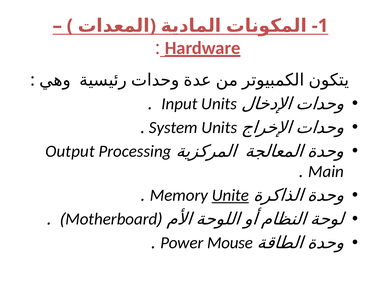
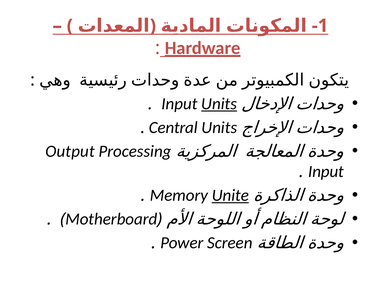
Units at (219, 104) underline: none -> present
System: System -> Central
Main at (326, 171): Main -> Input
Mouse: Mouse -> Screen
